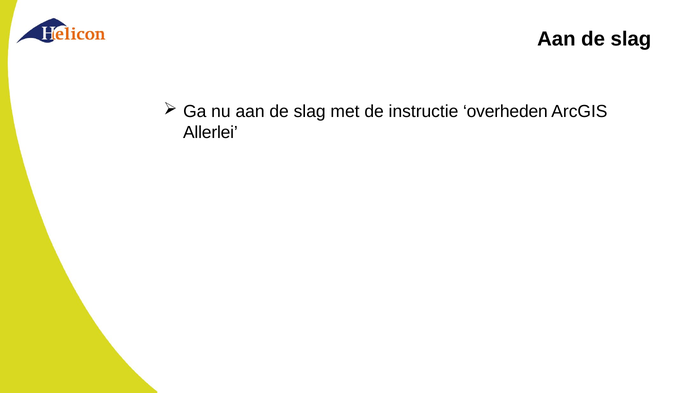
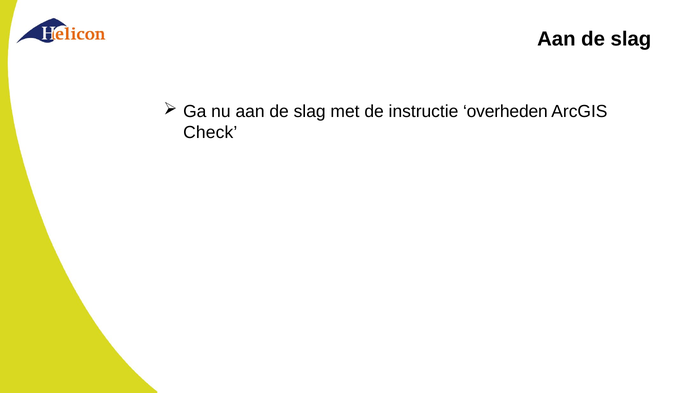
Allerlei: Allerlei -> Check
